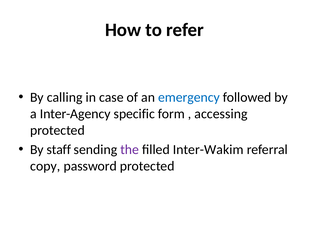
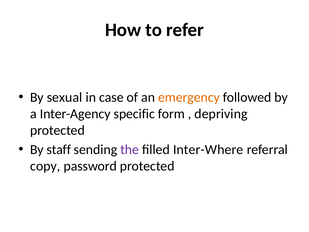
calling: calling -> sexual
emergency colour: blue -> orange
accessing: accessing -> depriving
Inter-Wakim: Inter-Wakim -> Inter-Where
